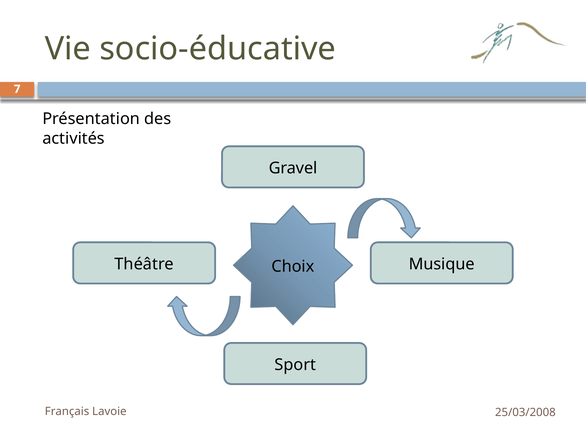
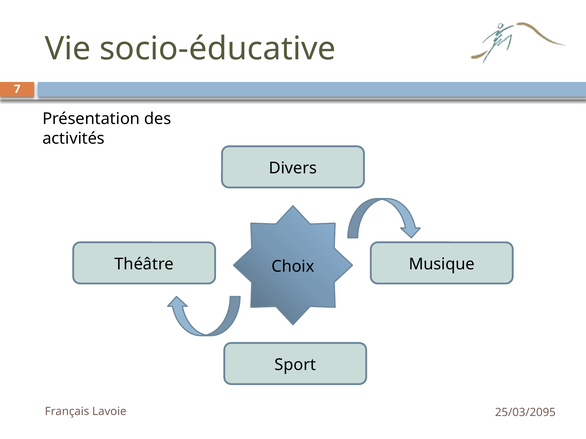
Gravel: Gravel -> Divers
25/03/2008: 25/03/2008 -> 25/03/2095
